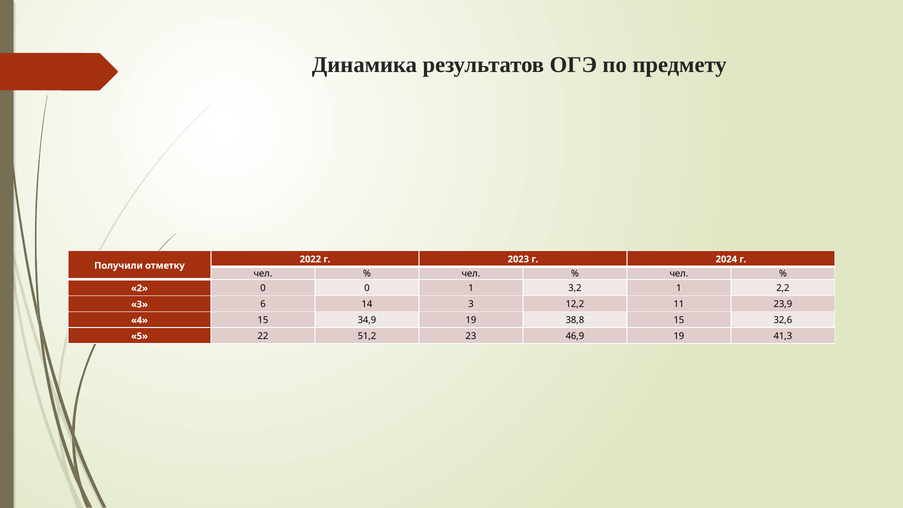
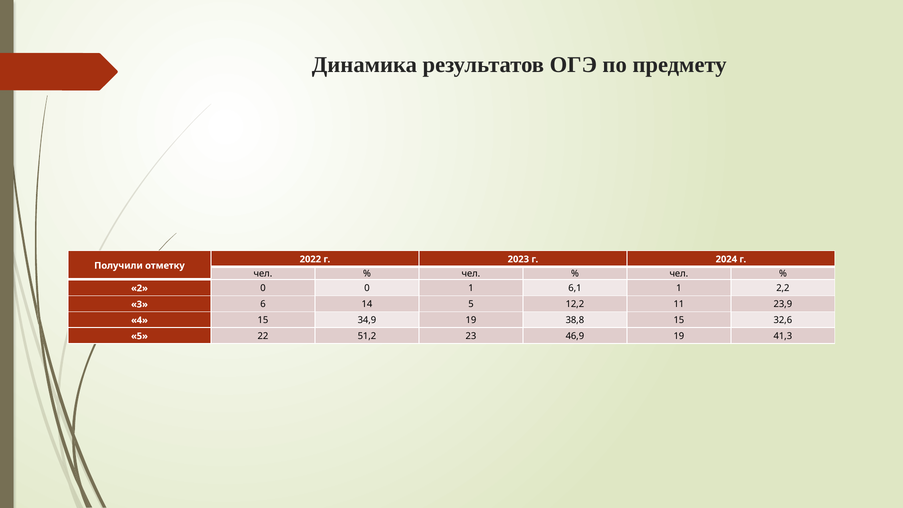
3,2: 3,2 -> 6,1
14 3: 3 -> 5
